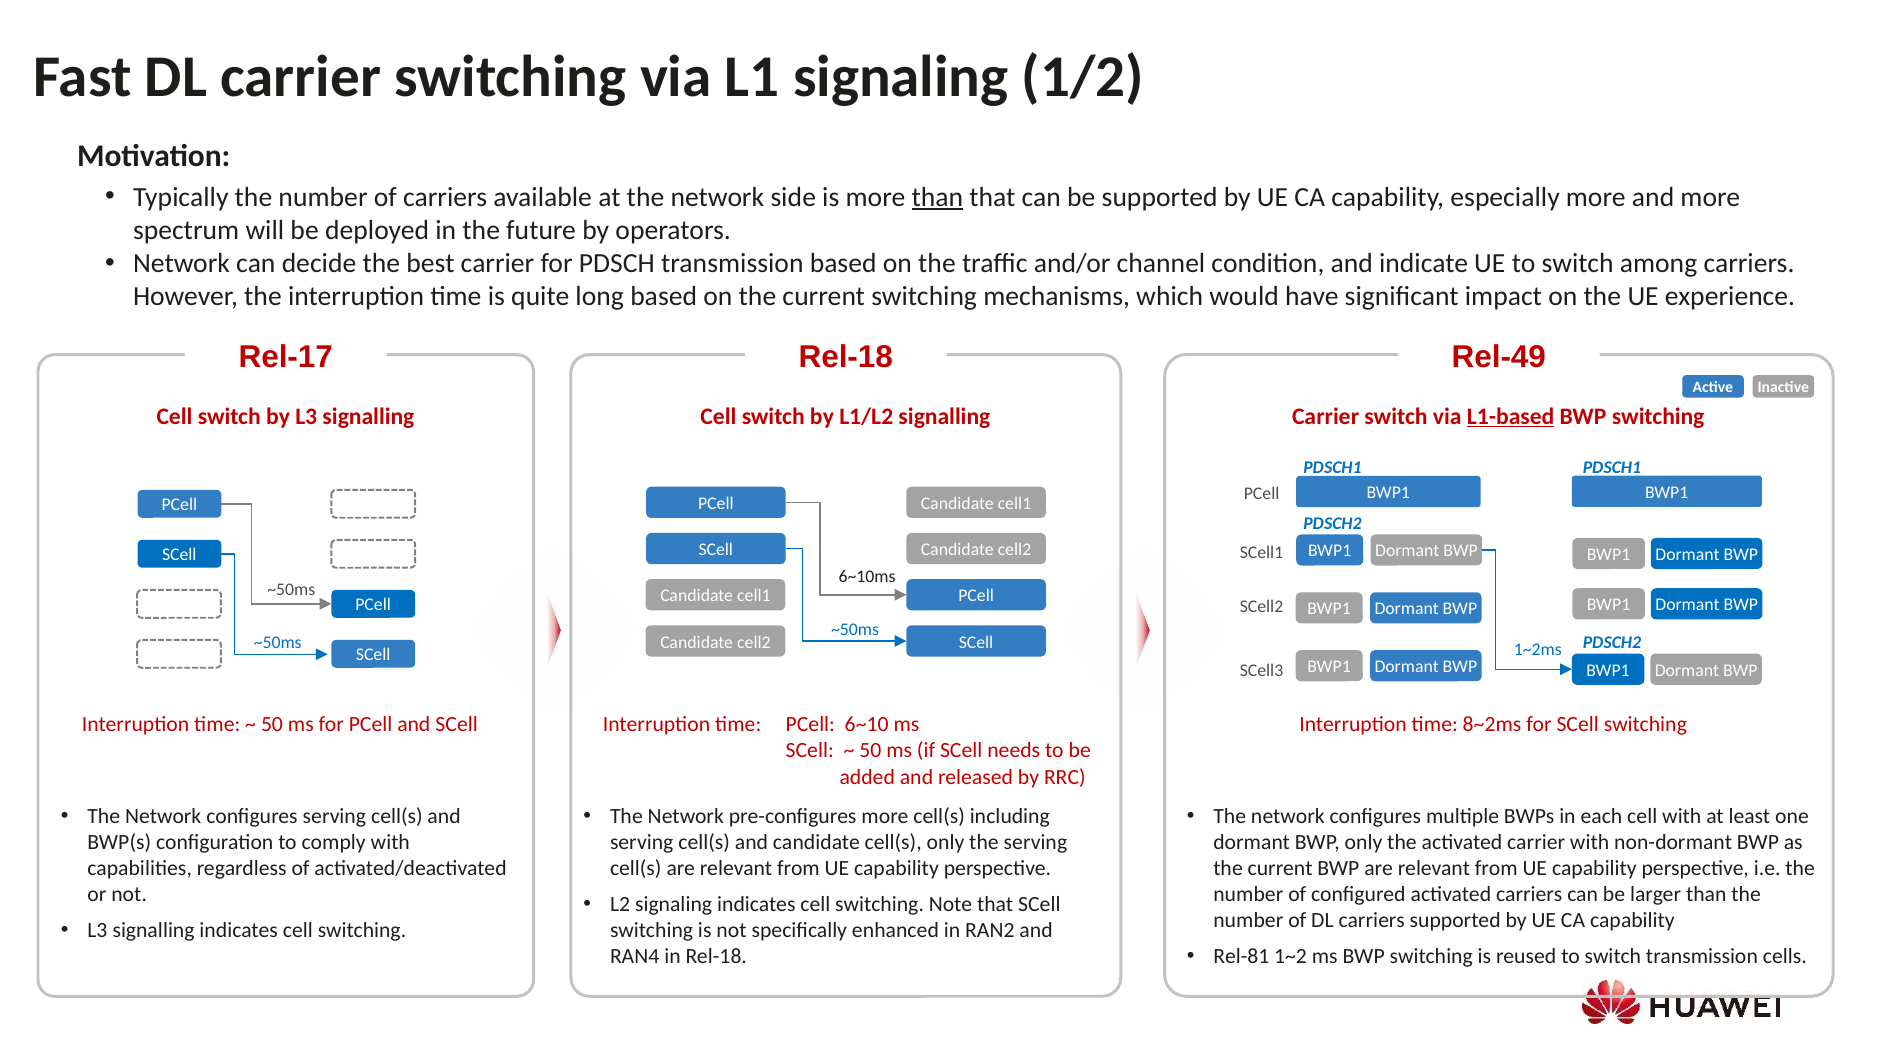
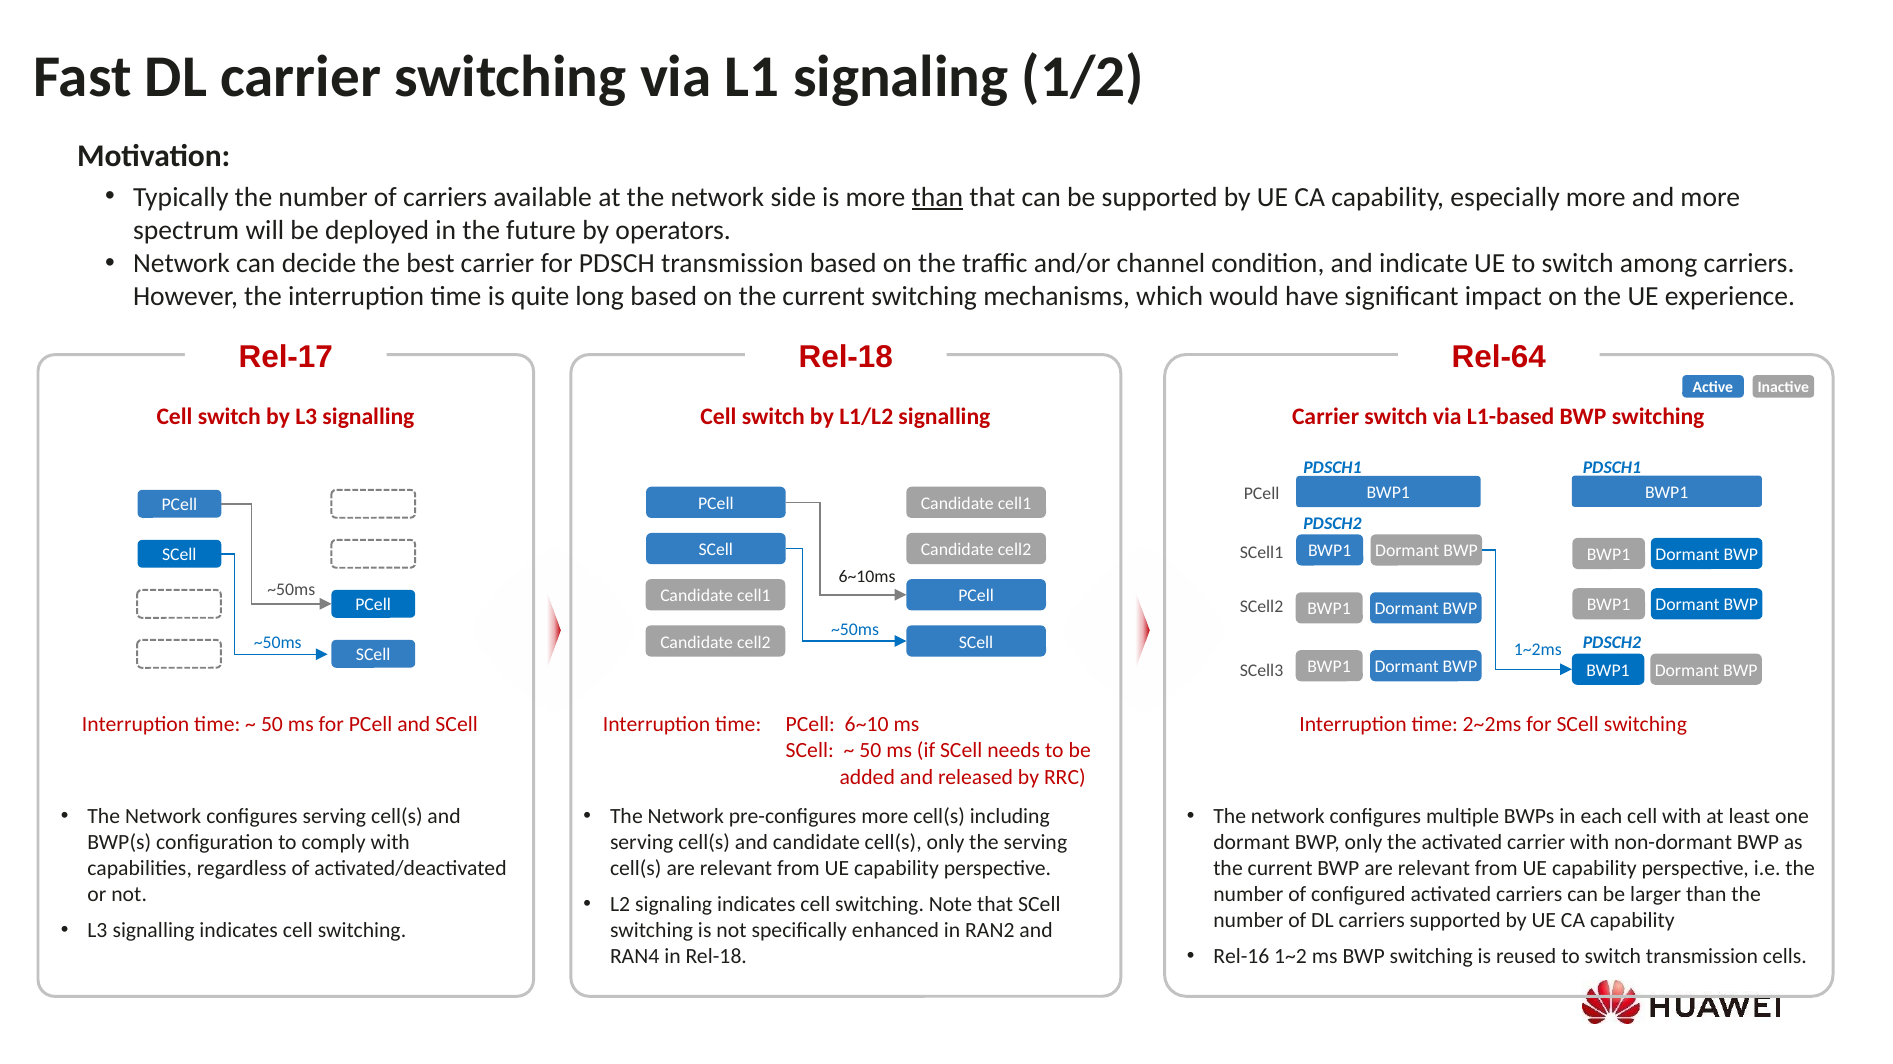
Rel-49: Rel-49 -> Rel-64
L1-based underline: present -> none
8~2ms: 8~2ms -> 2~2ms
Rel-81: Rel-81 -> Rel-16
